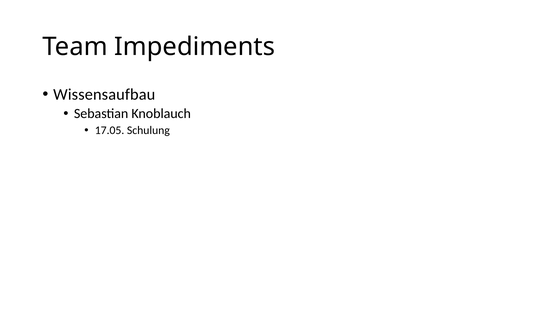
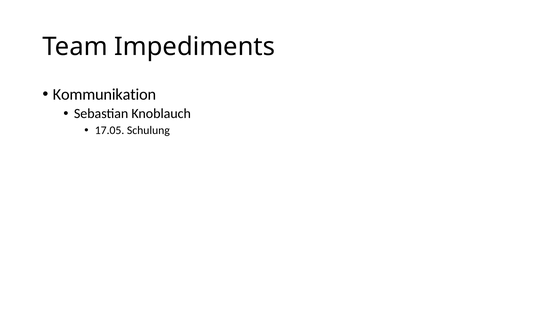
Wissensaufbau: Wissensaufbau -> Kommunikation
